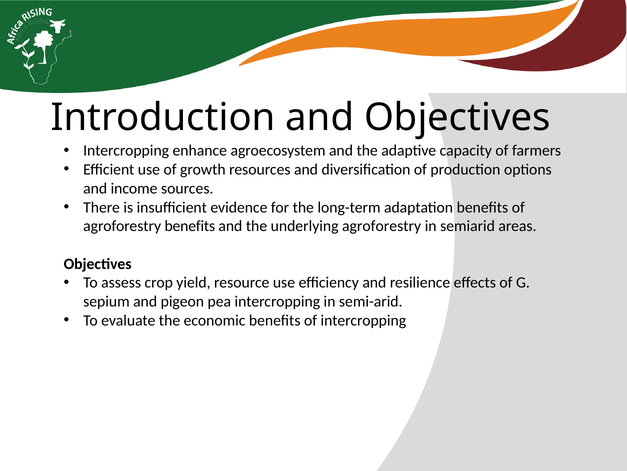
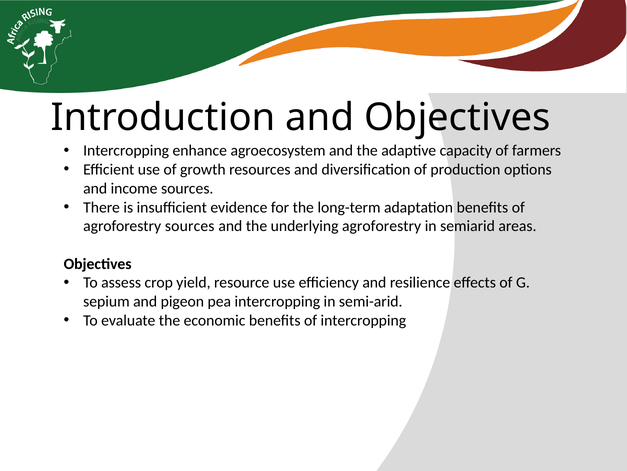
agroforestry benefits: benefits -> sources
